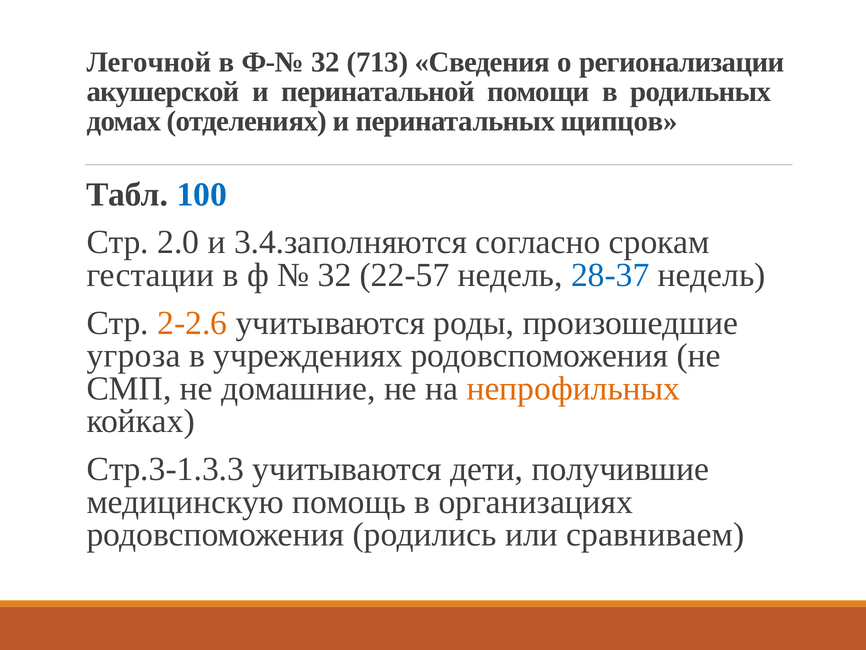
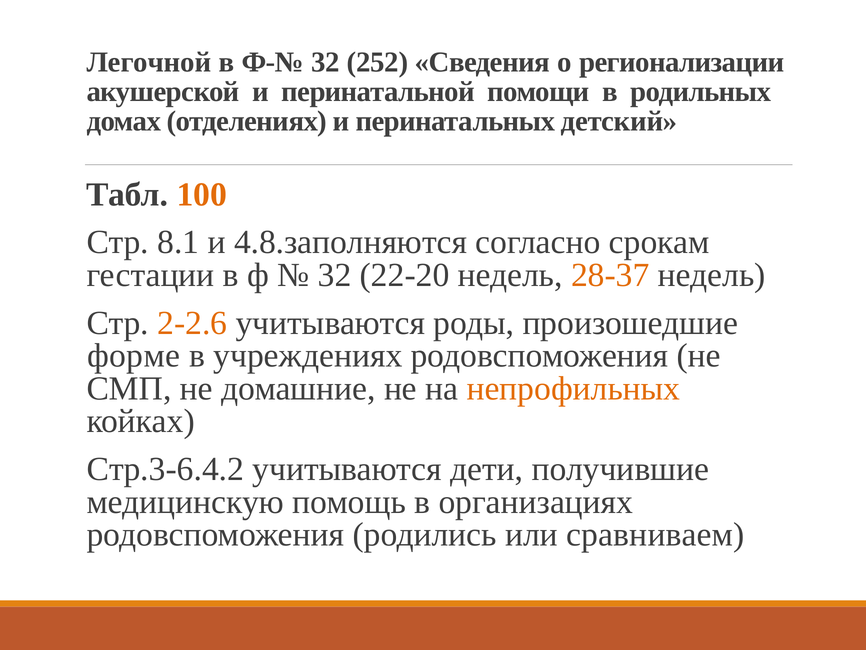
713: 713 -> 252
щипцов: щипцов -> детский
100 colour: blue -> orange
2.0: 2.0 -> 8.1
3.4.заполняются: 3.4.заполняются -> 4.8.заполняются
22-57: 22-57 -> 22-20
28-37 colour: blue -> orange
угроза: угроза -> форме
Стр.3-1.3.3: Стр.3-1.3.3 -> Стр.3-6.4.2
